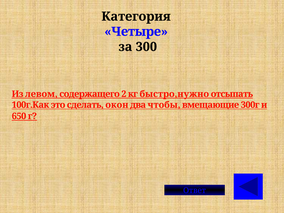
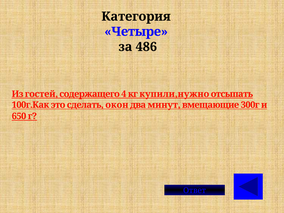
300: 300 -> 486
левом: левом -> гостей
2: 2 -> 4
быстро,нужно: быстро,нужно -> купили,нужно
чтобы: чтобы -> минут
